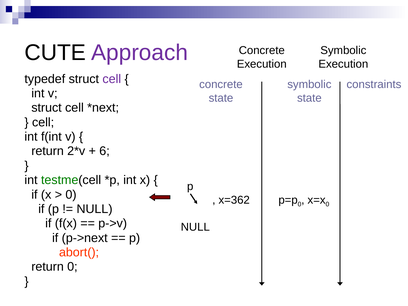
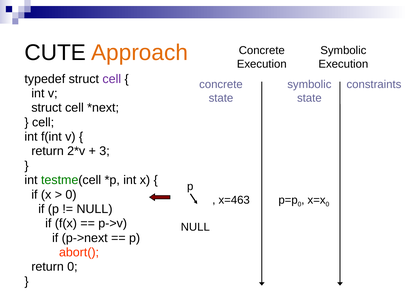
Approach colour: purple -> orange
6: 6 -> 3
x=362: x=362 -> x=463
